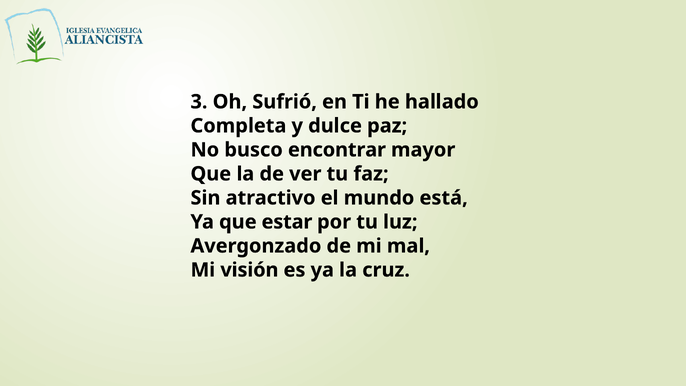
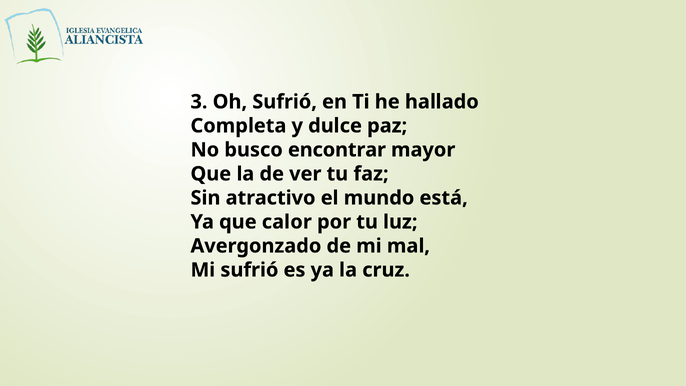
estar: estar -> calor
Mi visión: visión -> sufrió
